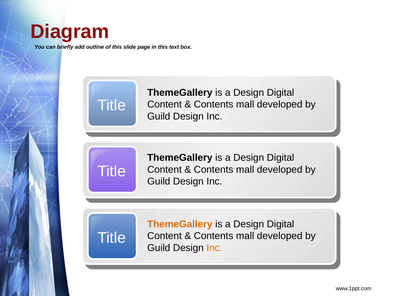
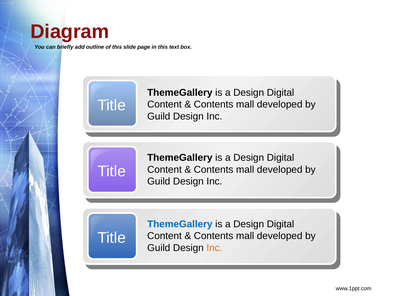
ThemeGallery at (180, 224) colour: orange -> blue
